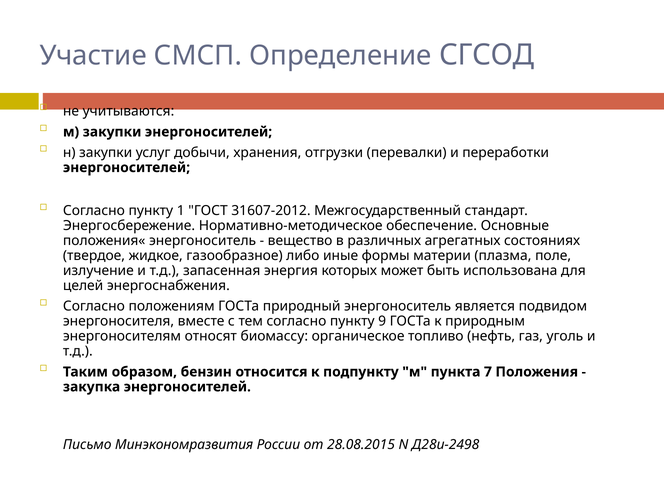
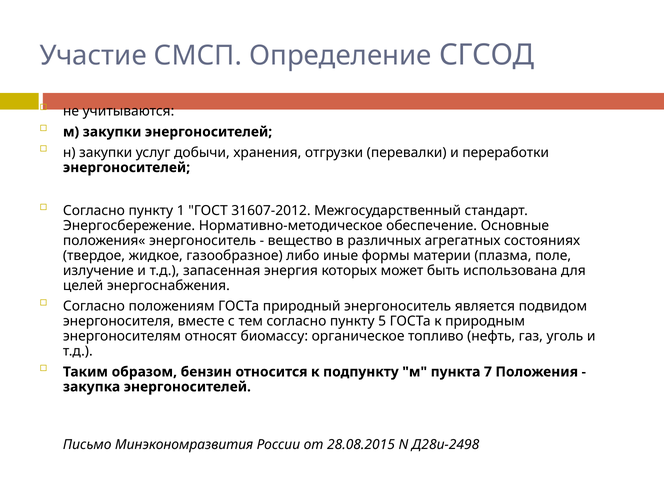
9: 9 -> 5
